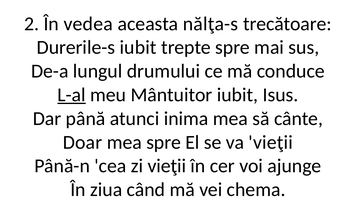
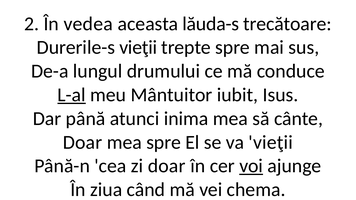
nălţa-s: nălţa-s -> lăuda-s
Durerile-s iubit: iubit -> vieţii
zi vieţii: vieţii -> doar
voi underline: none -> present
